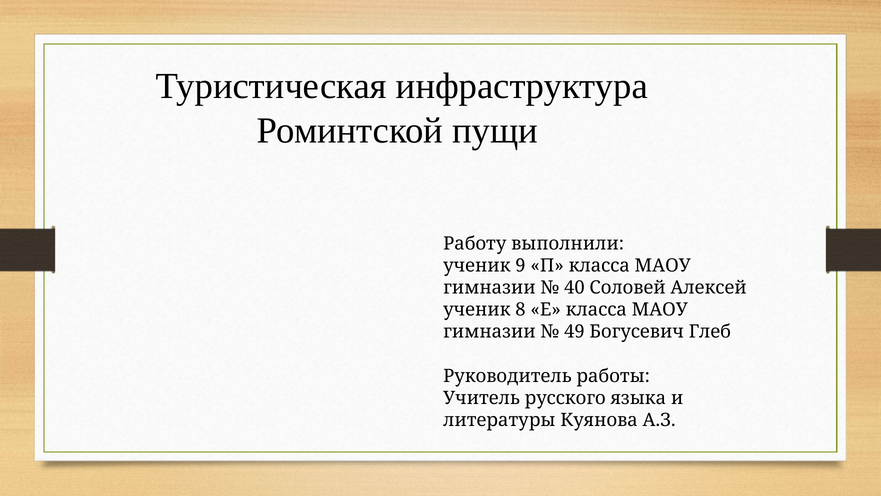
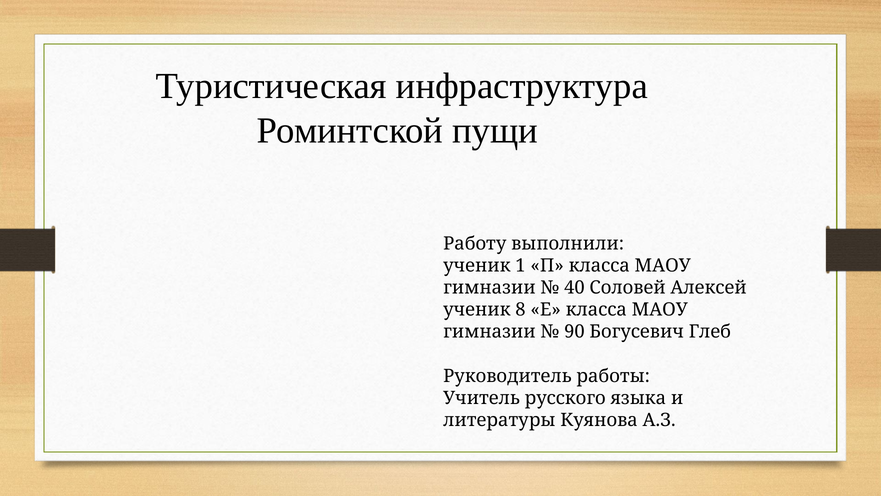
9: 9 -> 1
49: 49 -> 90
